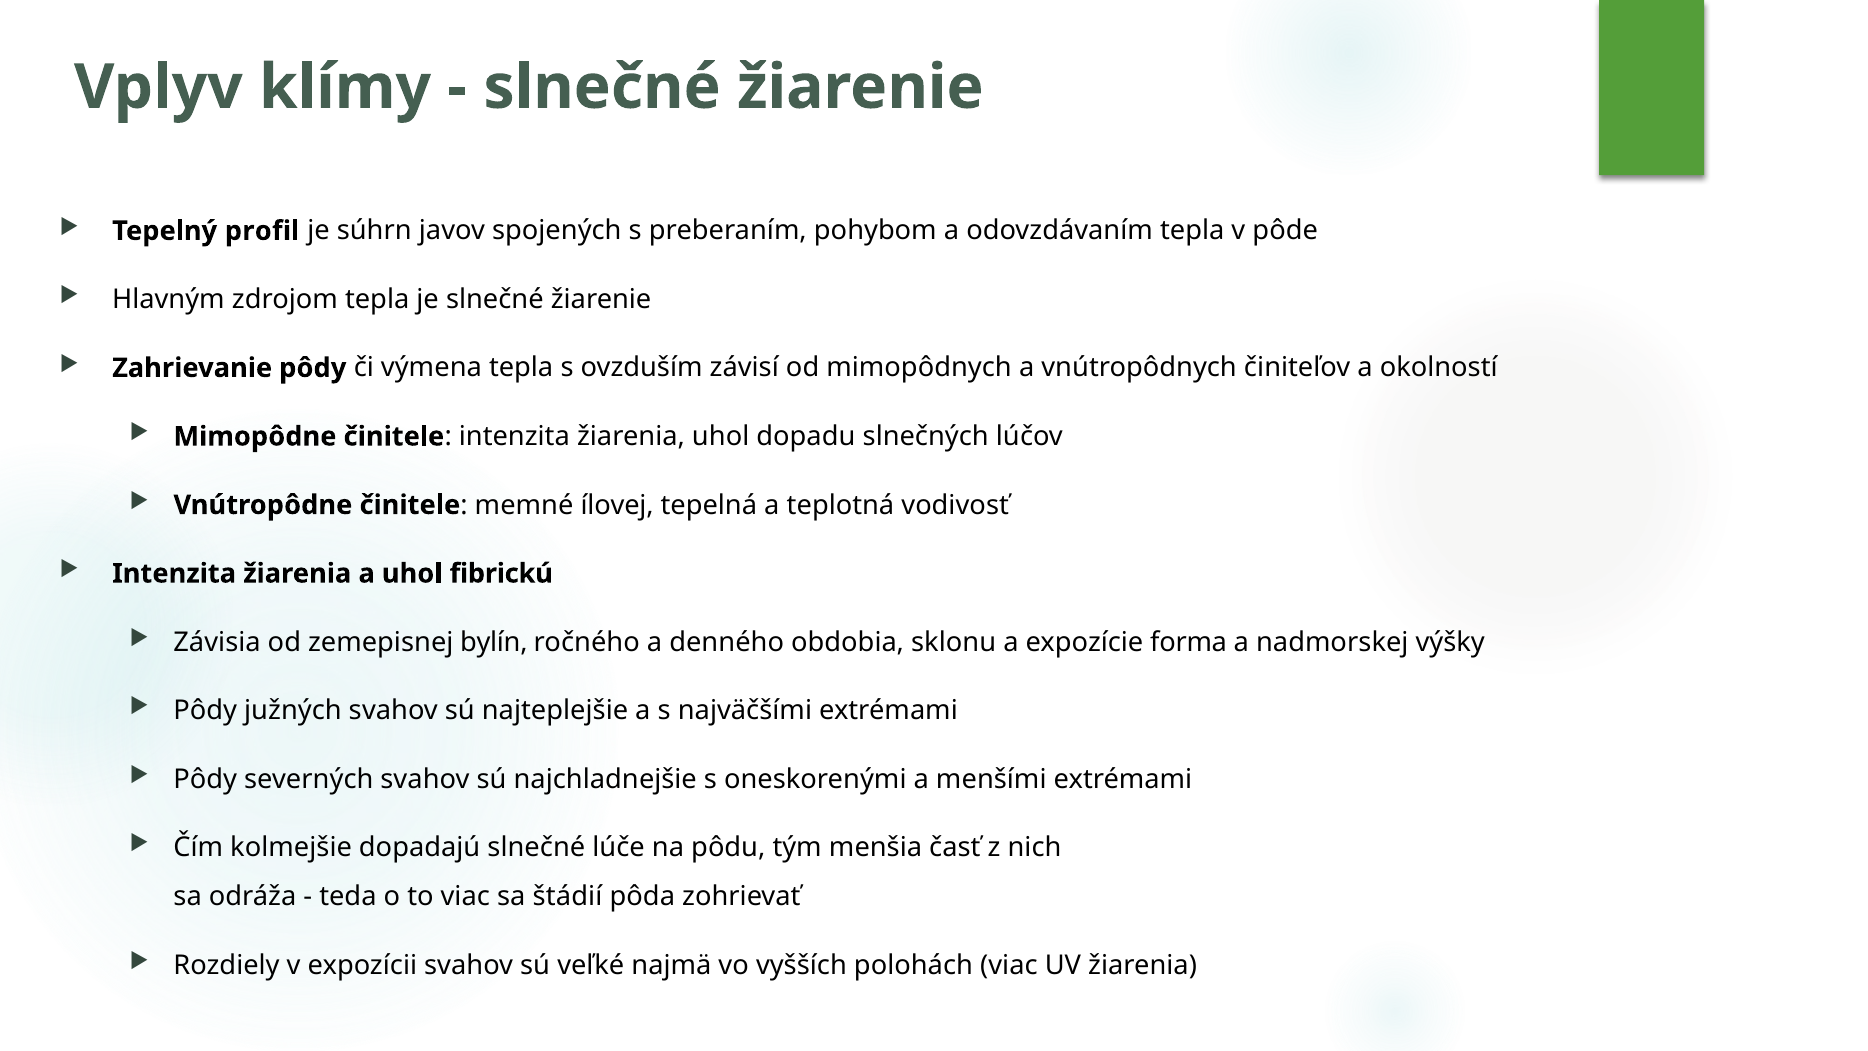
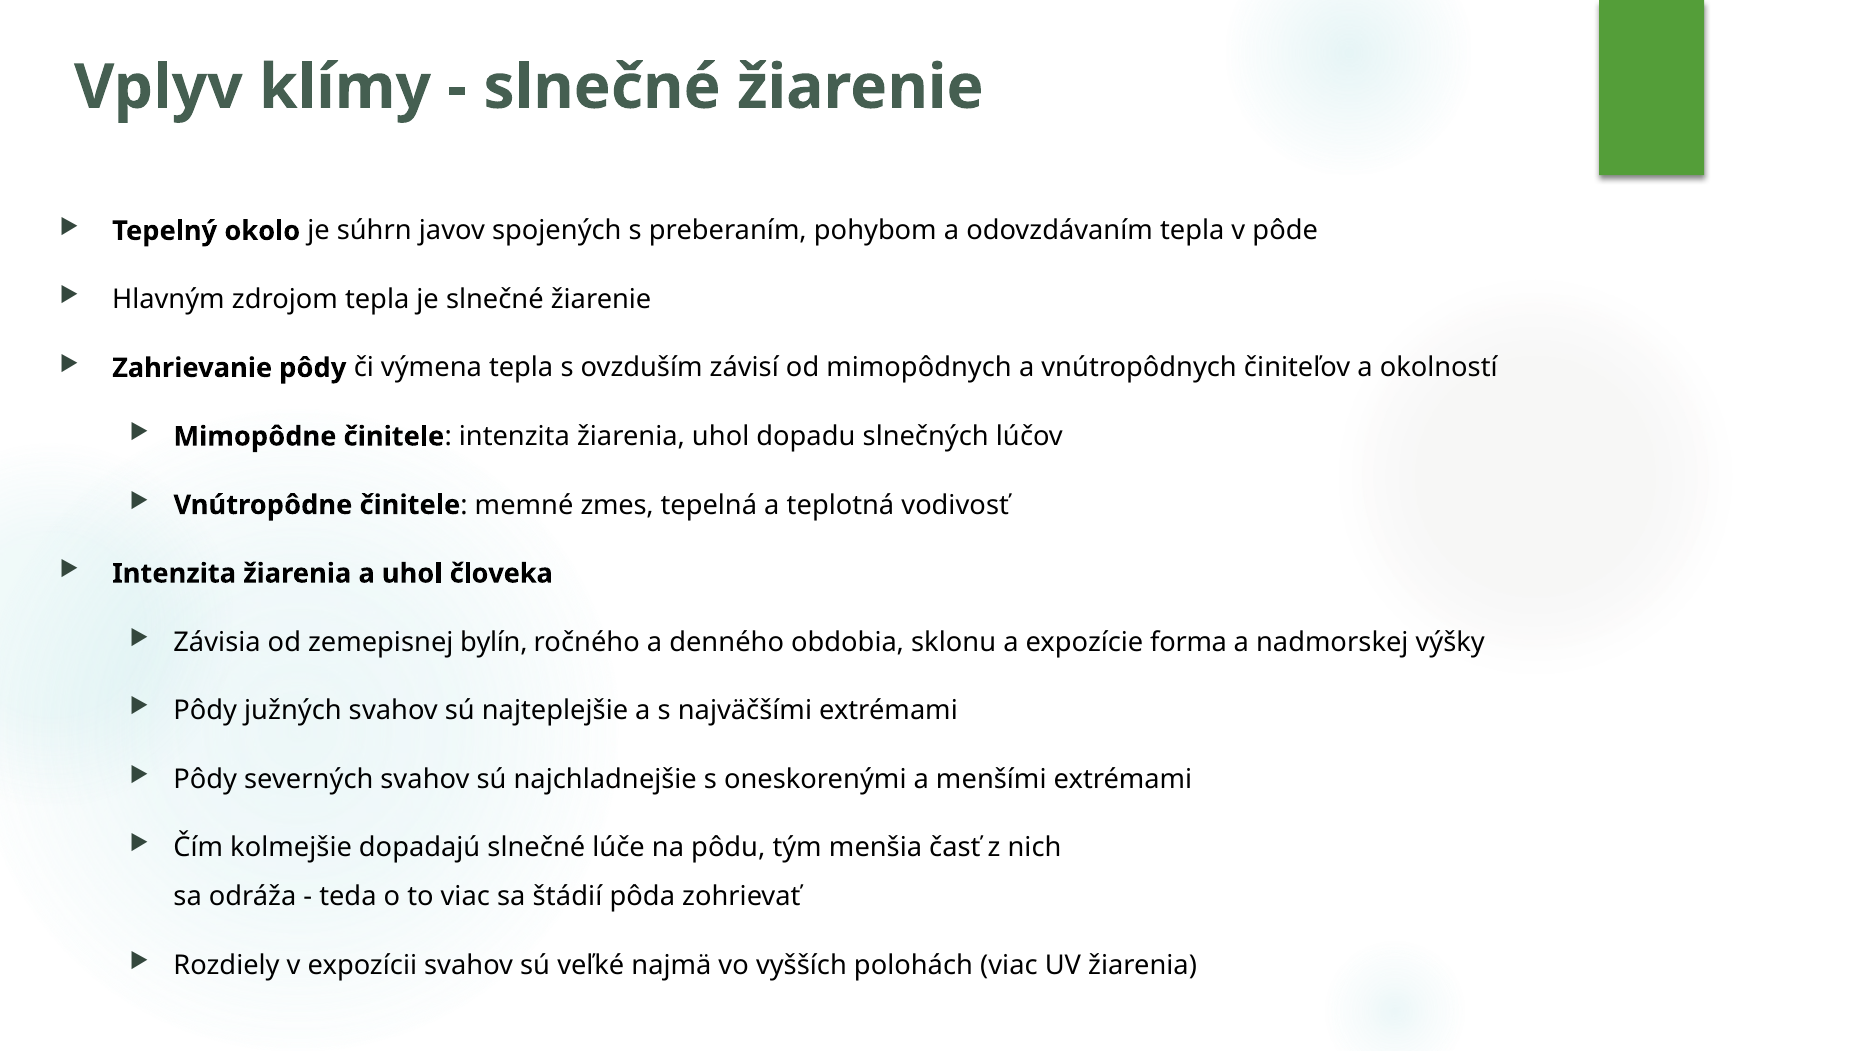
profil: profil -> okolo
ílovej: ílovej -> zmes
fibrickú: fibrickú -> človeka
